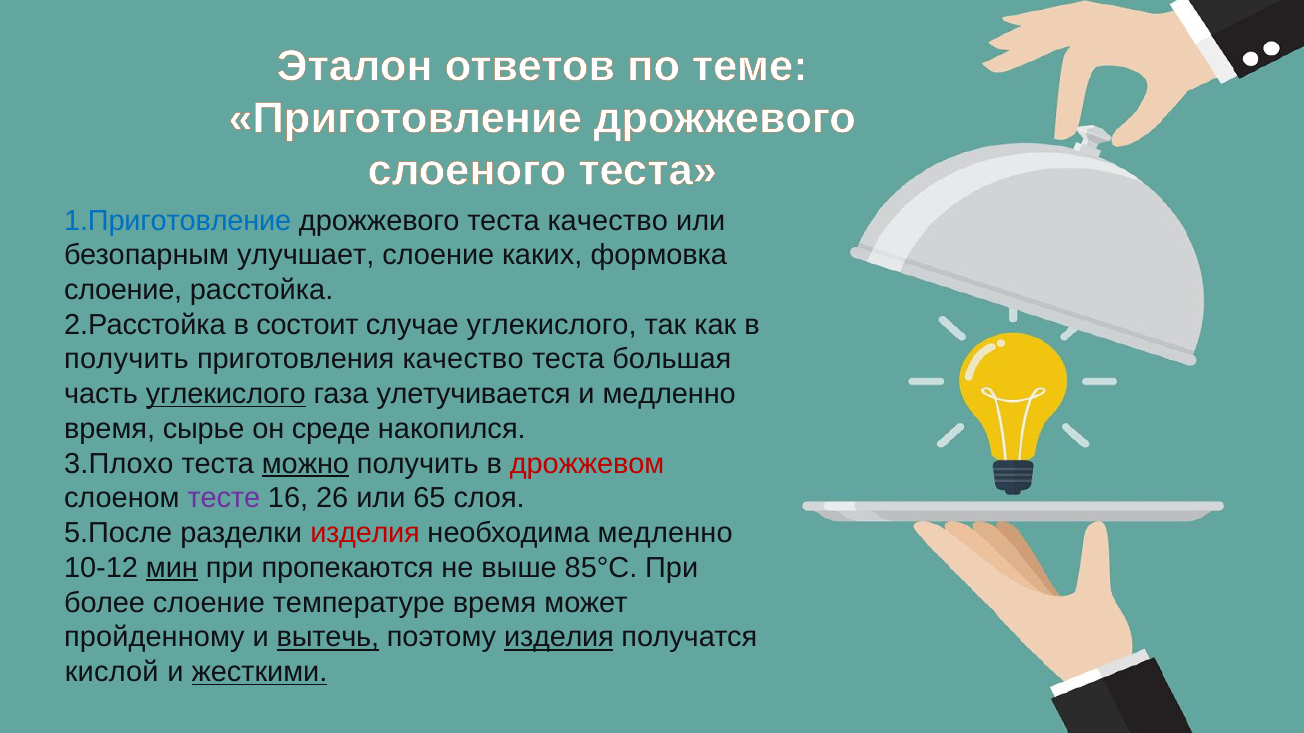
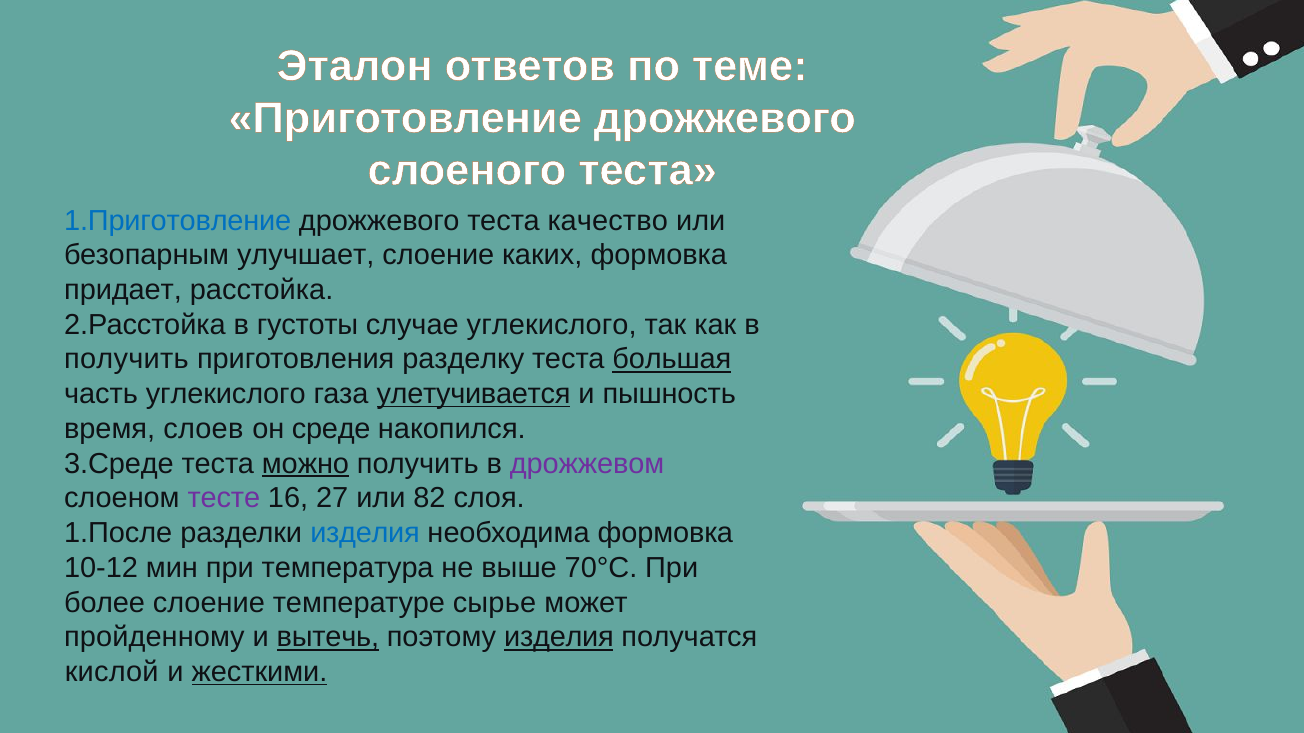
слоение at (123, 290): слоение -> придает
состоит: состоит -> густоты
приготовления качество: качество -> разделку
большая underline: none -> present
углекислого at (226, 394) underline: present -> none
улетучивается underline: none -> present
и медленно: медленно -> пышность
сырье: сырье -> слоев
3.Плохо: 3.Плохо -> 3.Среде
дрожжевом colour: red -> purple
26: 26 -> 27
65: 65 -> 82
5.После: 5.После -> 1.После
изделия at (365, 533) colour: red -> blue
необходима медленно: медленно -> формовка
мин underline: present -> none
пропекаются: пропекаются -> температура
85°С: 85°С -> 70°С
температуре время: время -> сырье
